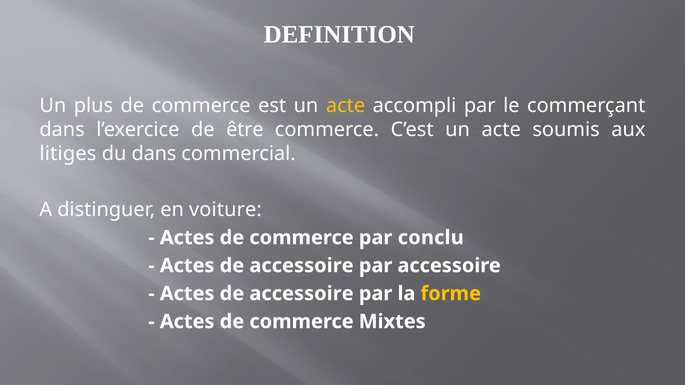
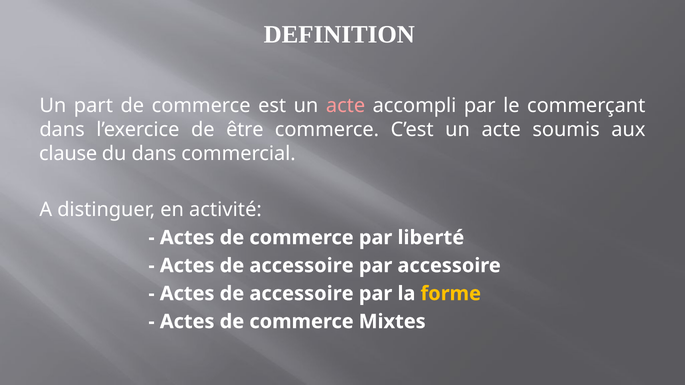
plus: plus -> part
acte at (346, 106) colour: yellow -> pink
litiges: litiges -> clause
voiture: voiture -> activité
conclu: conclu -> liberté
